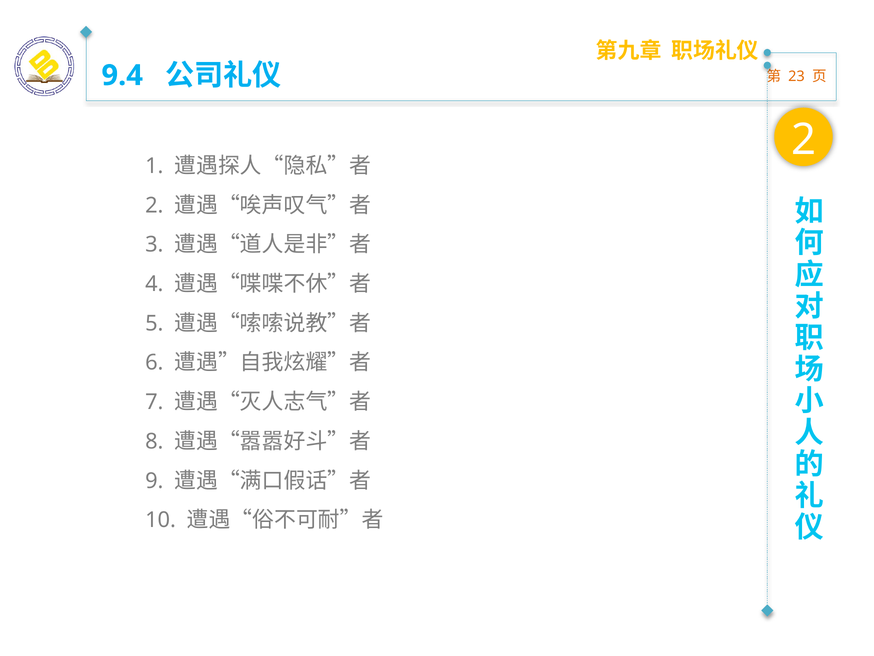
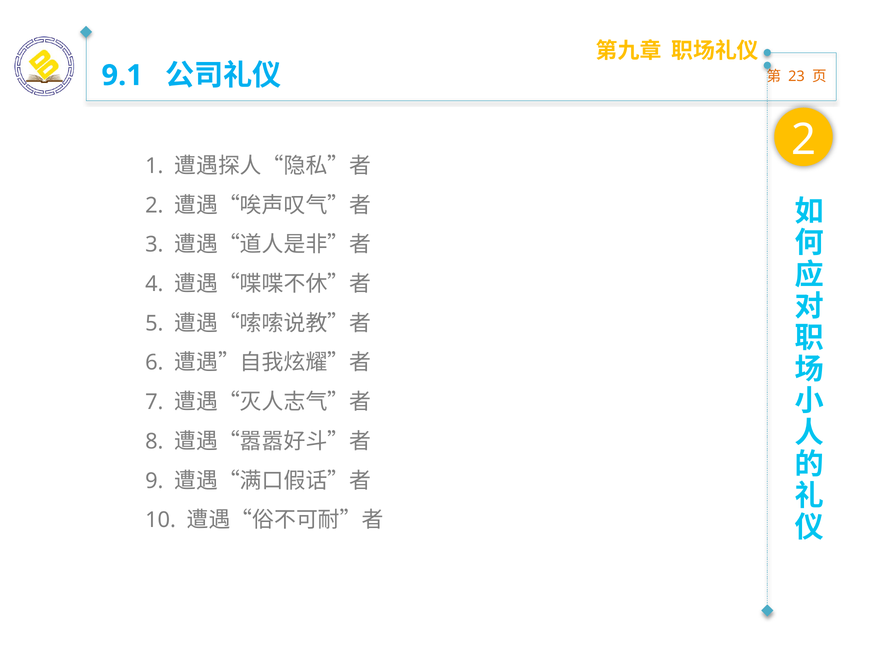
9.4: 9.4 -> 9.1
